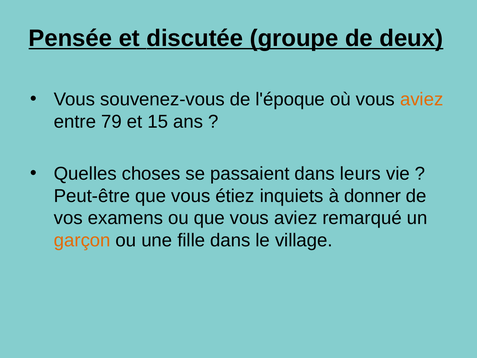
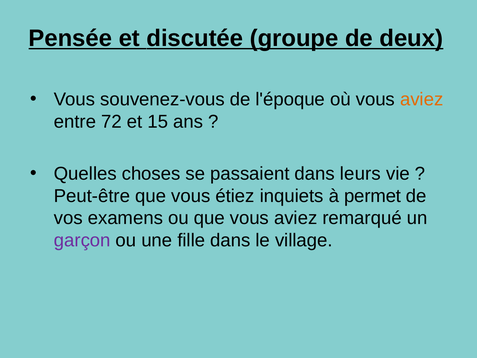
79: 79 -> 72
donner: donner -> permet
garçon colour: orange -> purple
